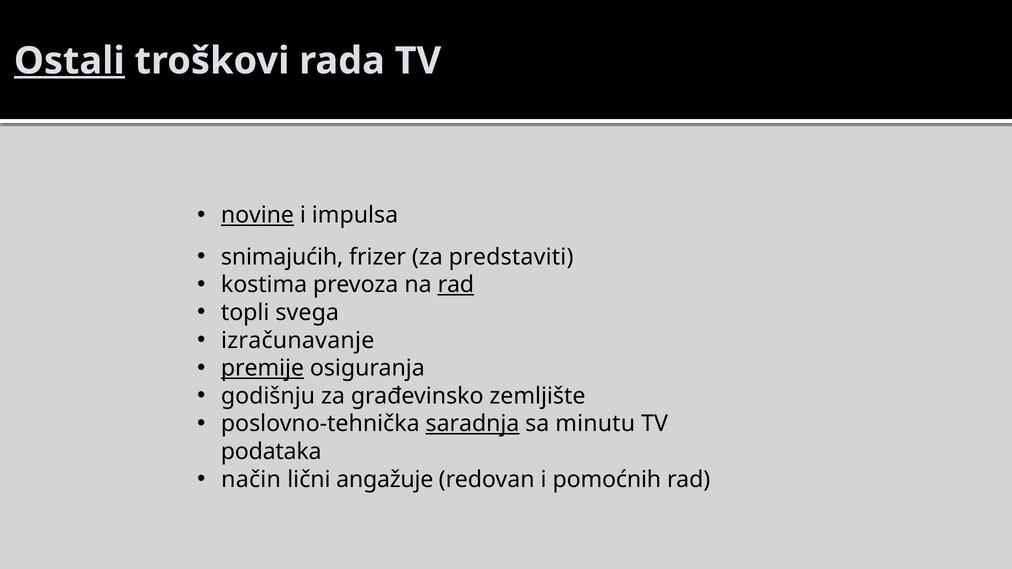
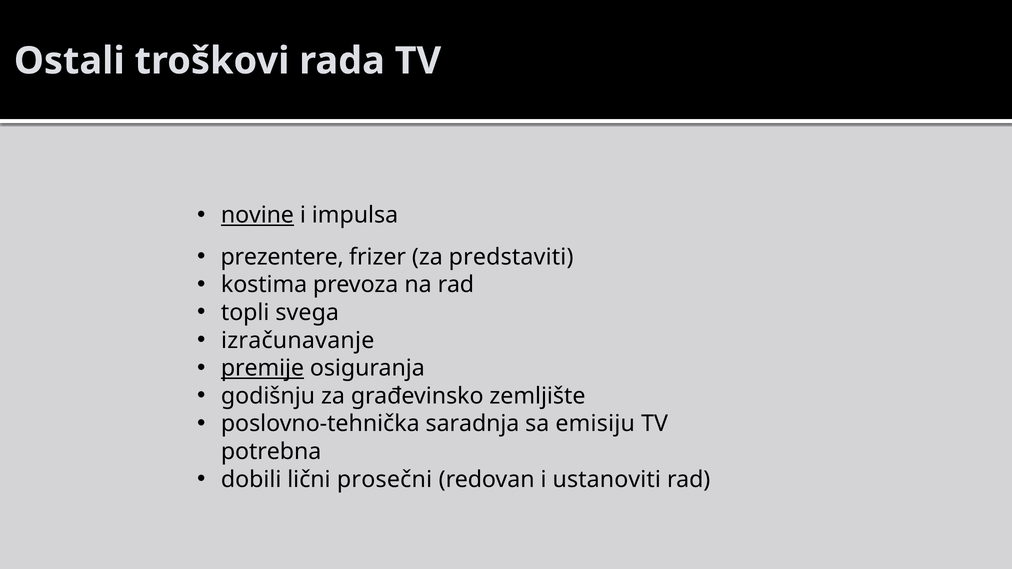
Ostali underline: present -> none
snimajućih: snimajućih -> prezentere
rad at (456, 285) underline: present -> none
saradnja underline: present -> none
minutu: minutu -> emisiju
podataka: podataka -> potrebna
način: način -> dobili
angažuje: angažuje -> prosečni
pomoćnih: pomoćnih -> ustanoviti
